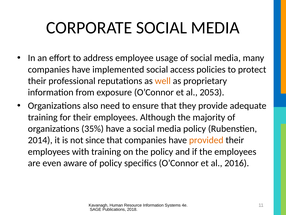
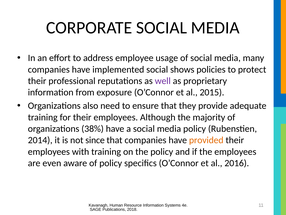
access: access -> shows
well colour: orange -> purple
2053: 2053 -> 2015
35%: 35% -> 38%
